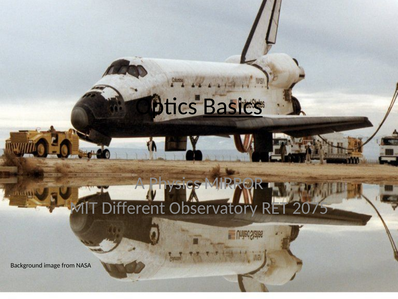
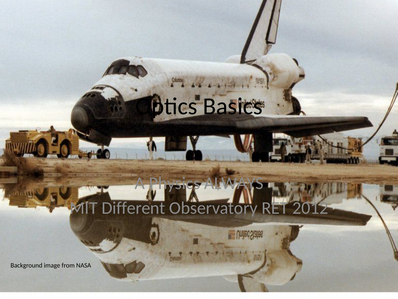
Basics underline: present -> none
MIRROR: MIRROR -> ALWAYS
2075: 2075 -> 2012
